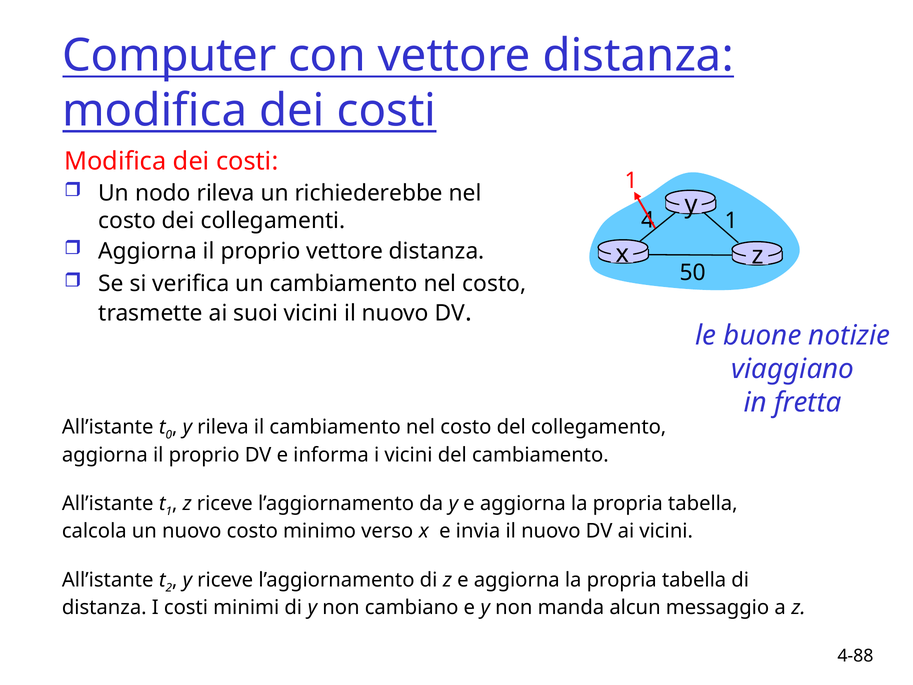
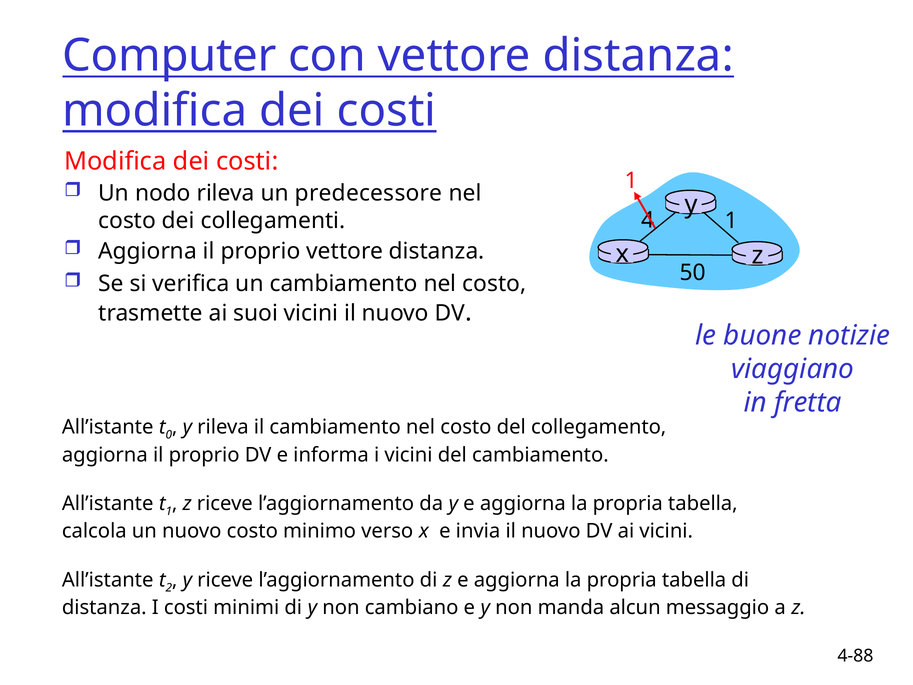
richiederebbe: richiederebbe -> predecessore
